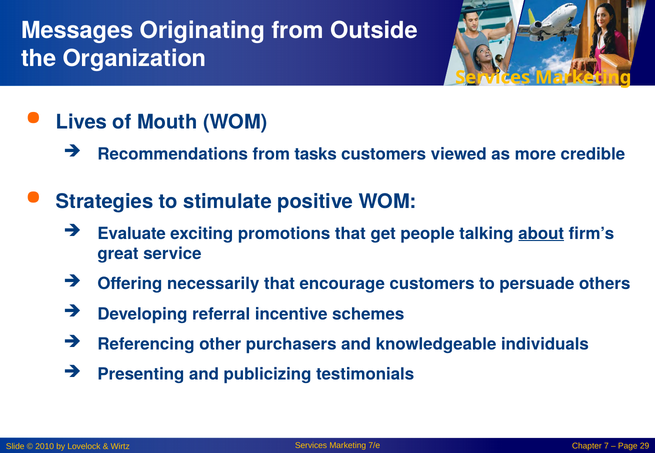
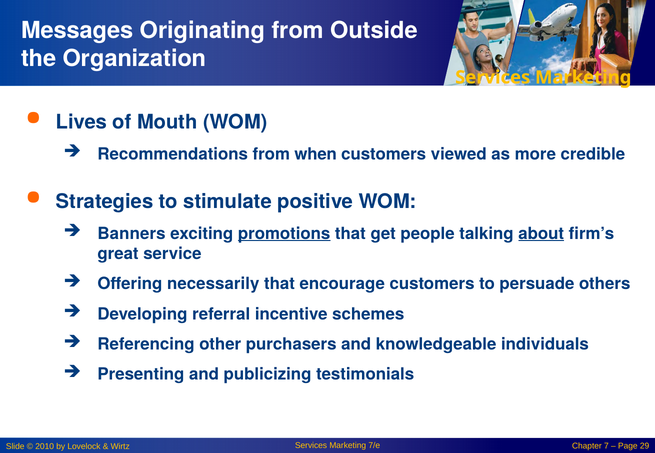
tasks: tasks -> when
Evaluate: Evaluate -> Banners
promotions underline: none -> present
